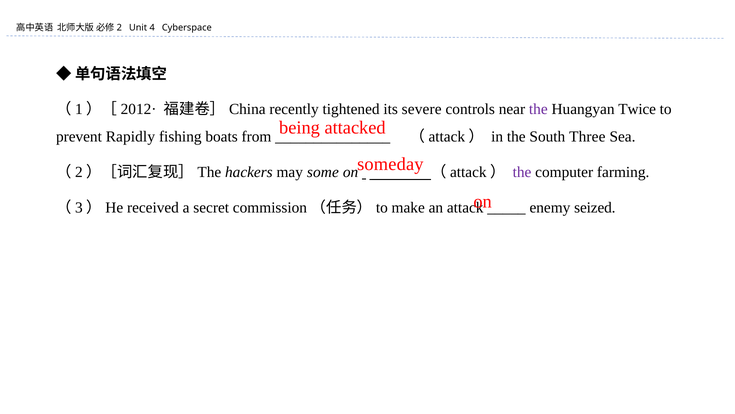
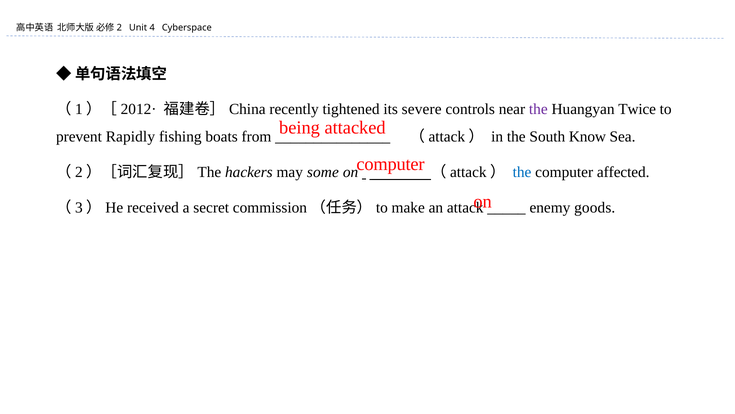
Three: Three -> Know
someday at (390, 164): someday -> computer
the at (522, 172) colour: purple -> blue
farming: farming -> affected
seized: seized -> goods
